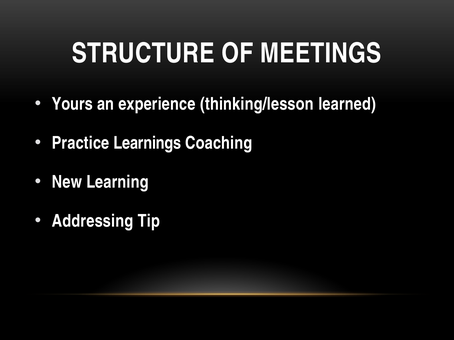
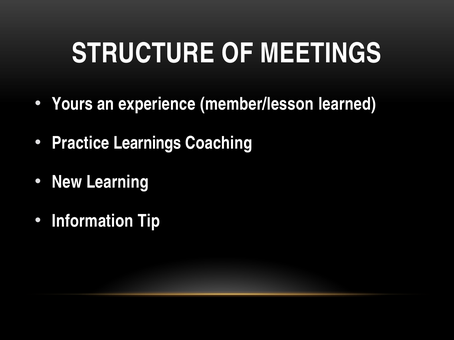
thinking/lesson: thinking/lesson -> member/lesson
Addressing: Addressing -> Information
